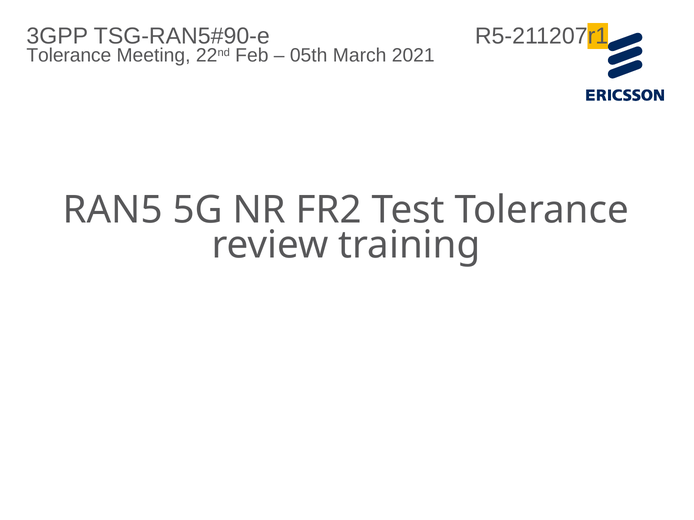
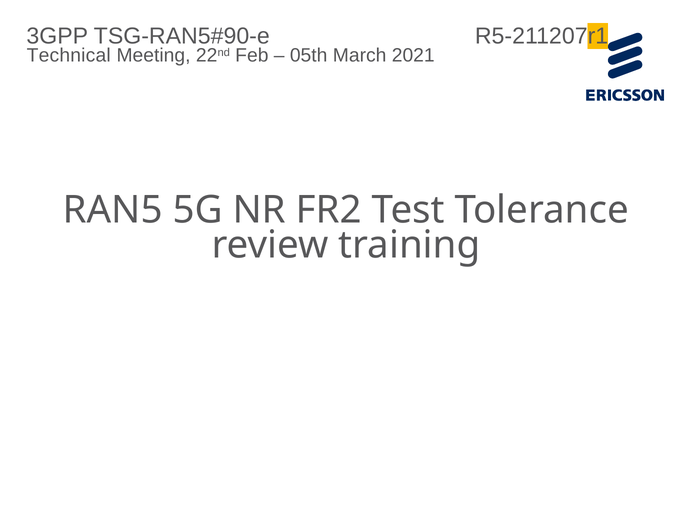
Tolerance at (69, 56): Tolerance -> Technical
